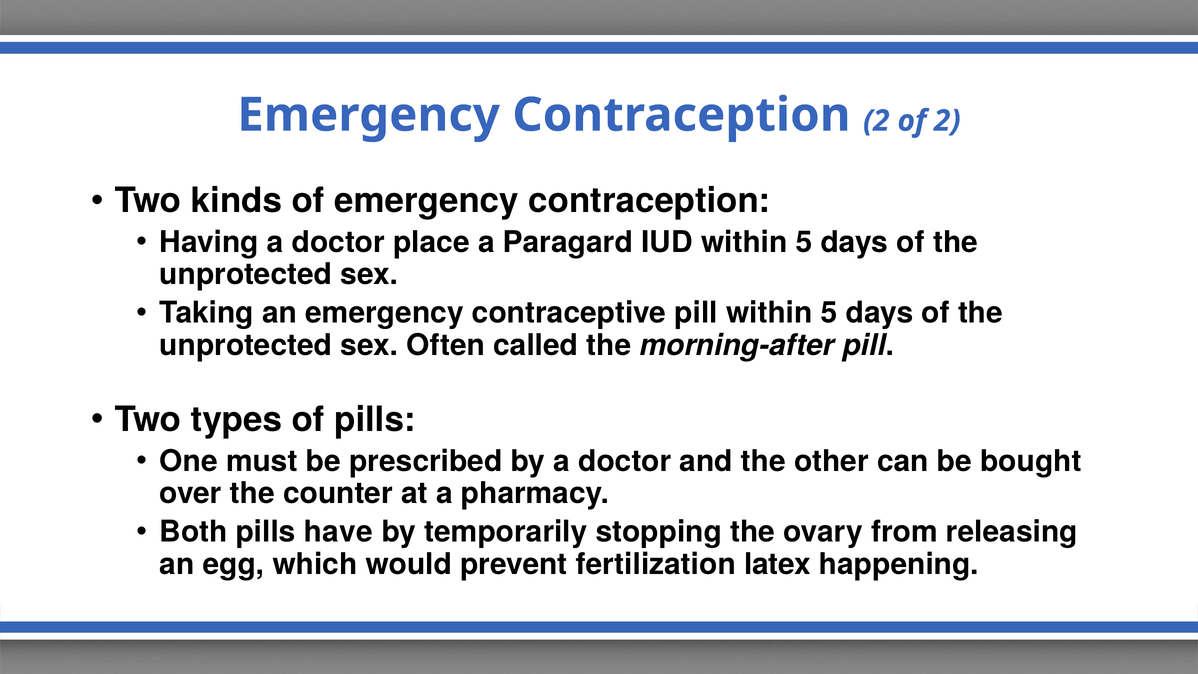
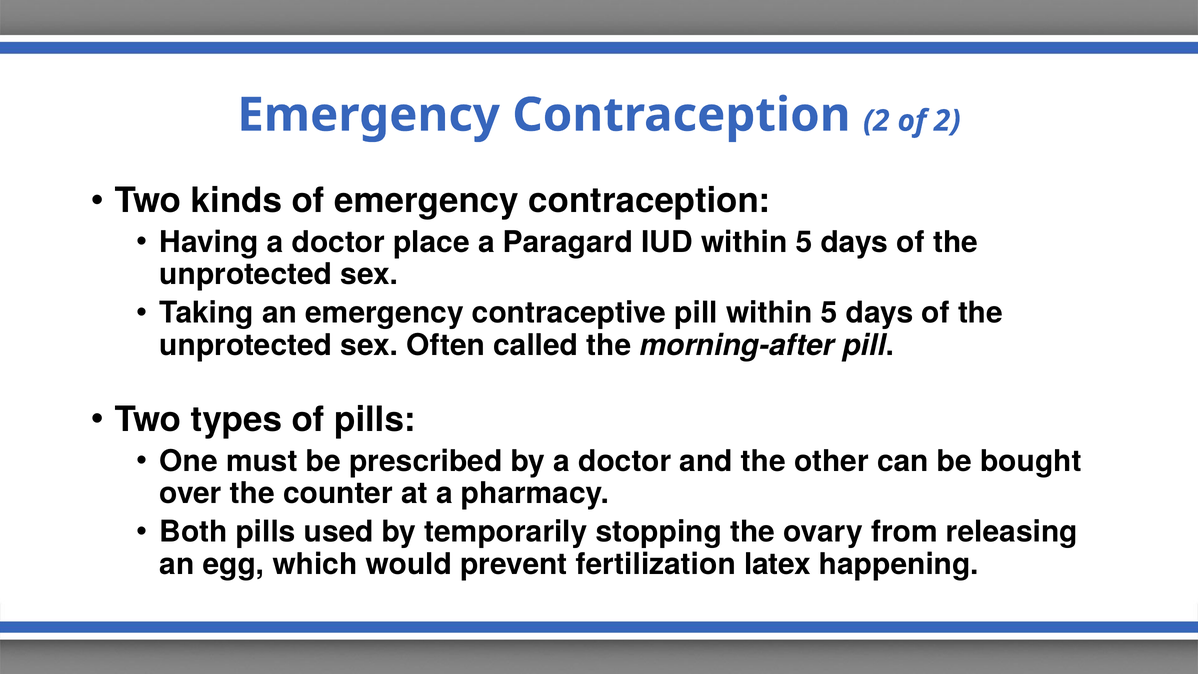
have: have -> used
